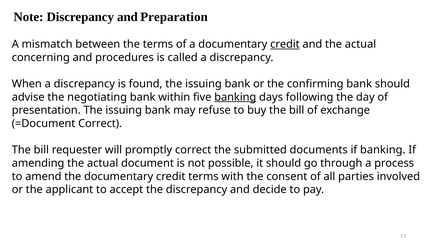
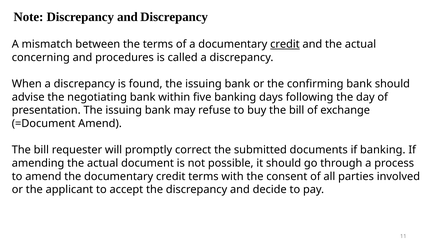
and Preparation: Preparation -> Discrepancy
banking at (235, 97) underline: present -> none
=Document Correct: Correct -> Amend
